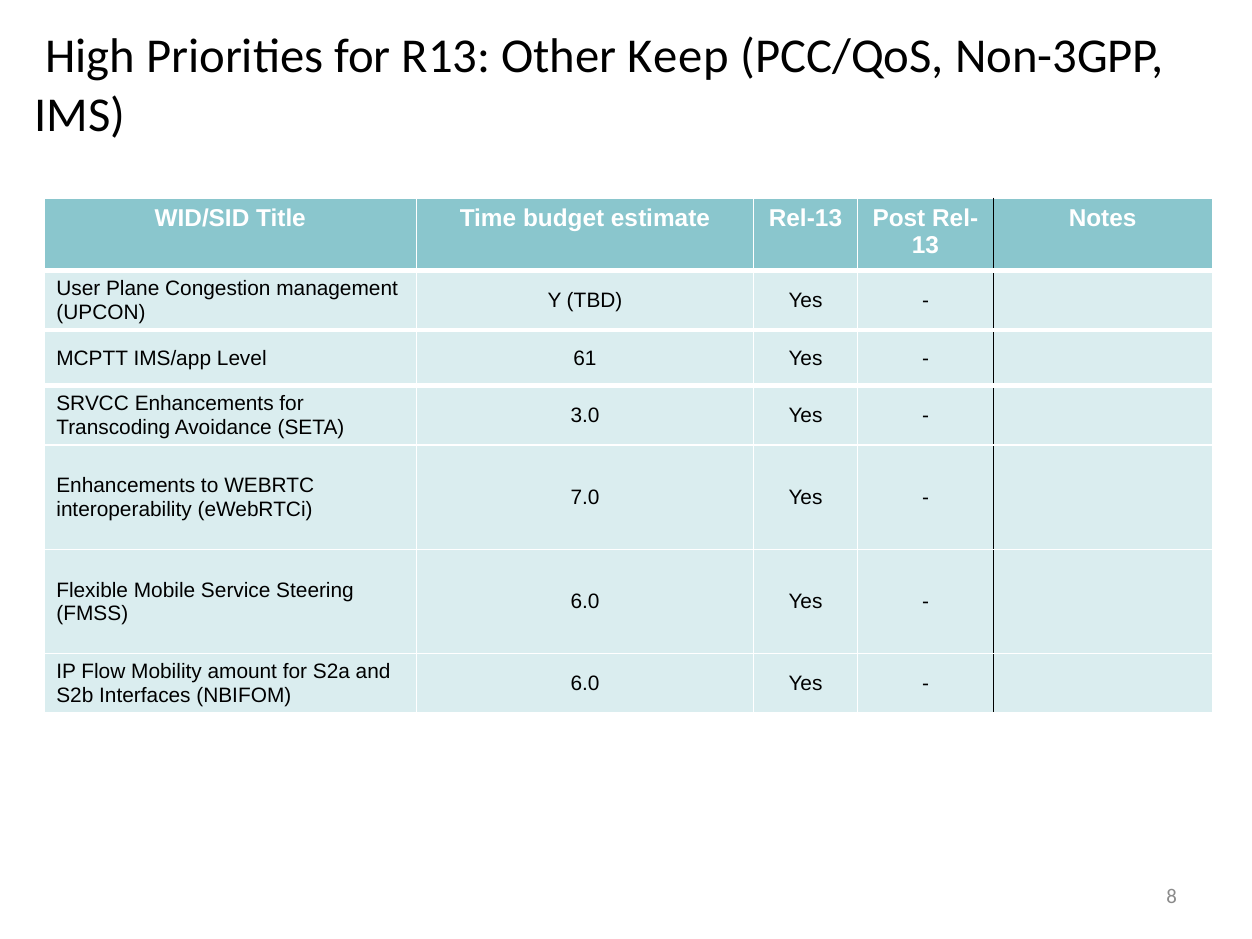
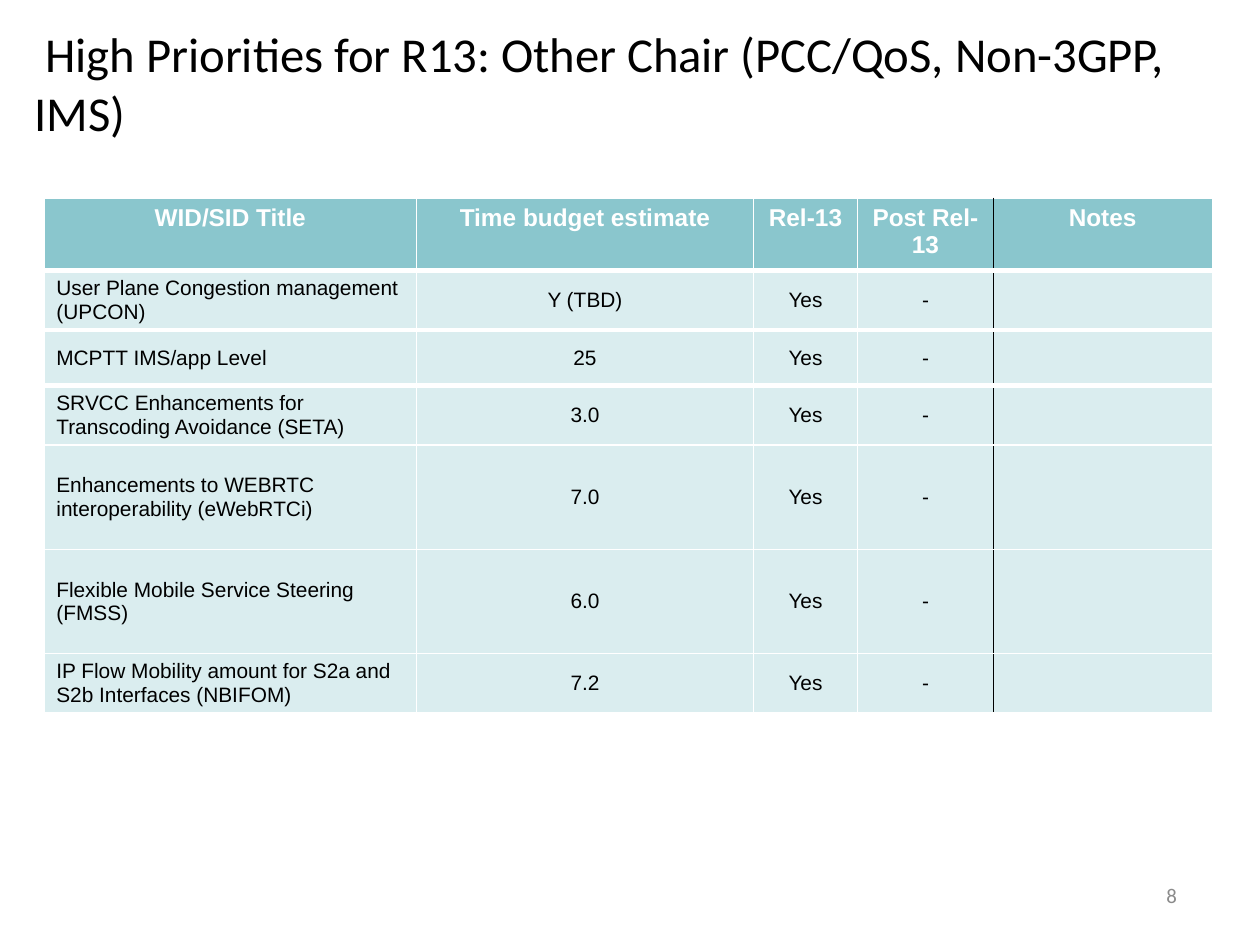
Keep: Keep -> Chair
61: 61 -> 25
6.0 at (585, 684): 6.0 -> 7.2
